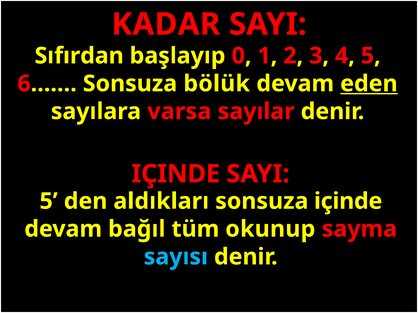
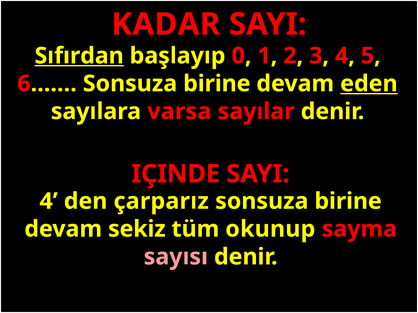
Sıfırdan underline: none -> present
6…… Sonsuza bölük: bölük -> birine
5 at (49, 201): 5 -> 4
aldıkları: aldıkları -> çarparız
içinde at (348, 201): içinde -> birine
bağıl: bağıl -> sekiz
sayısı colour: light blue -> pink
